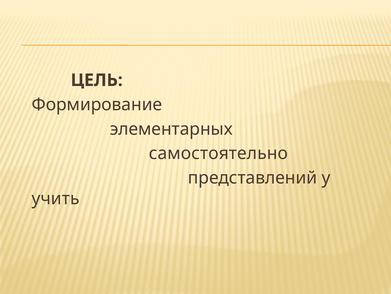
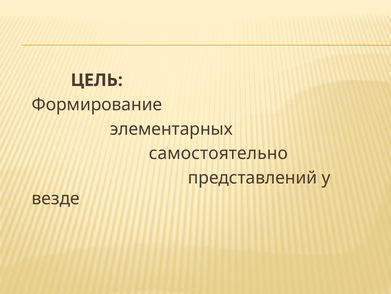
учить: учить -> везде
